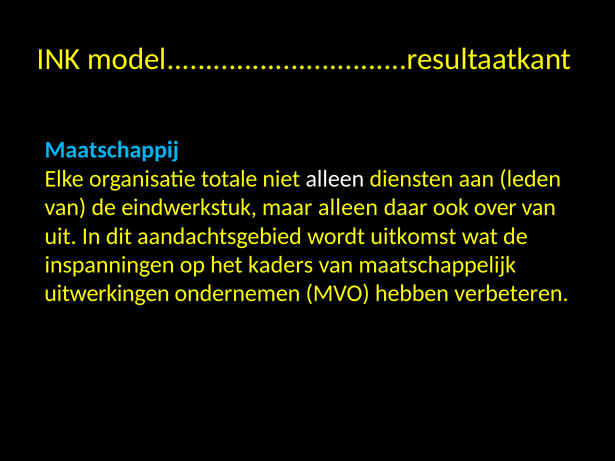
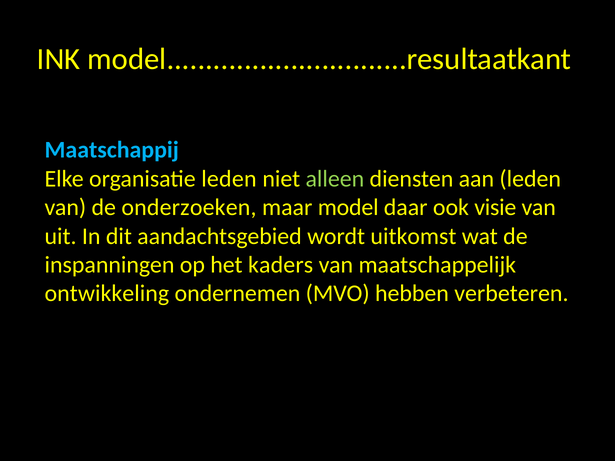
organisatie totale: totale -> leden
alleen at (335, 179) colour: white -> light green
eindwerkstuk: eindwerkstuk -> onderzoeken
maar alleen: alleen -> model
over: over -> visie
uitwerkingen: uitwerkingen -> ontwikkeling
